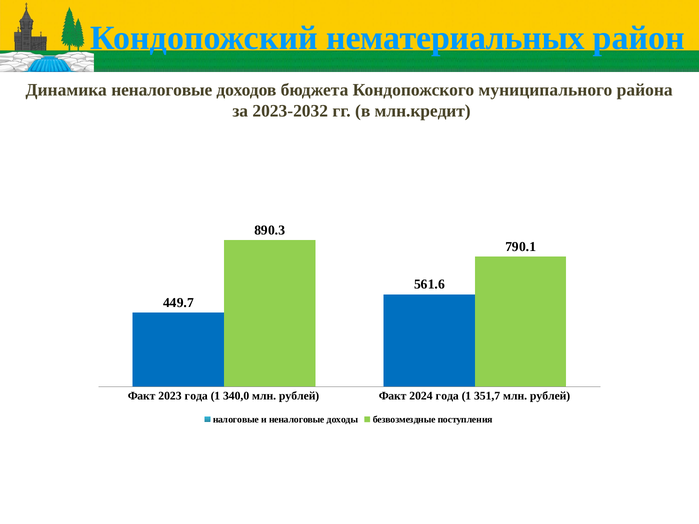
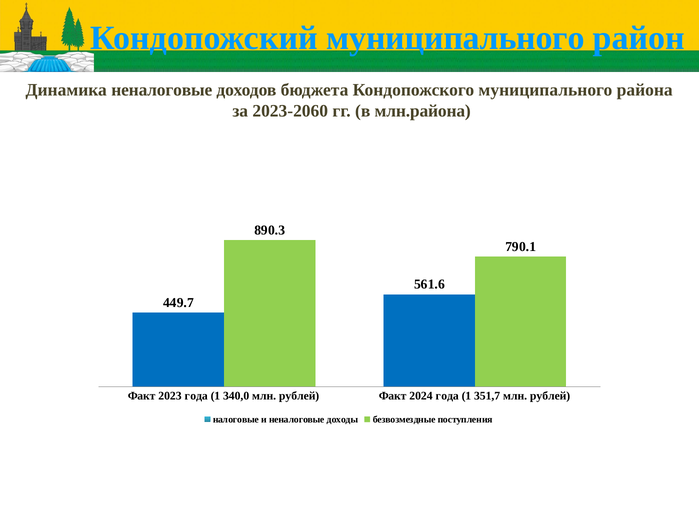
Кондопожский нематериальных: нематериальных -> муниципального
2023-2032: 2023-2032 -> 2023-2060
млн.кредит: млн.кредит -> млн.района
